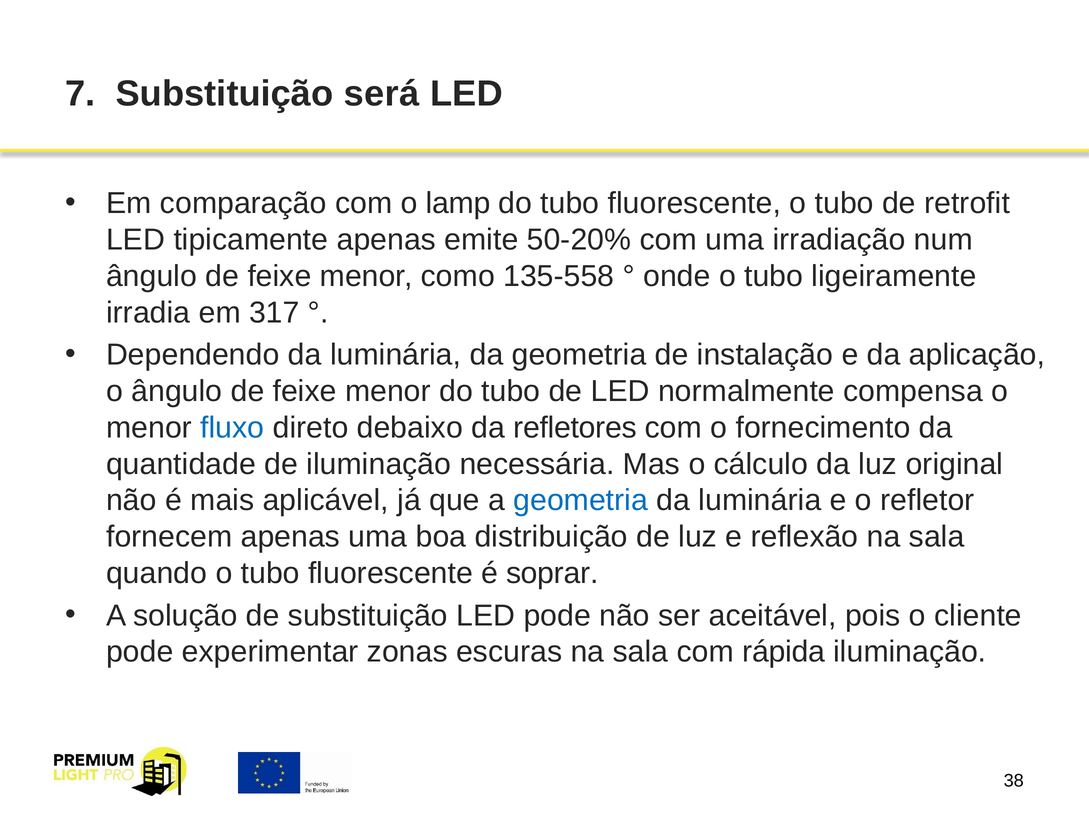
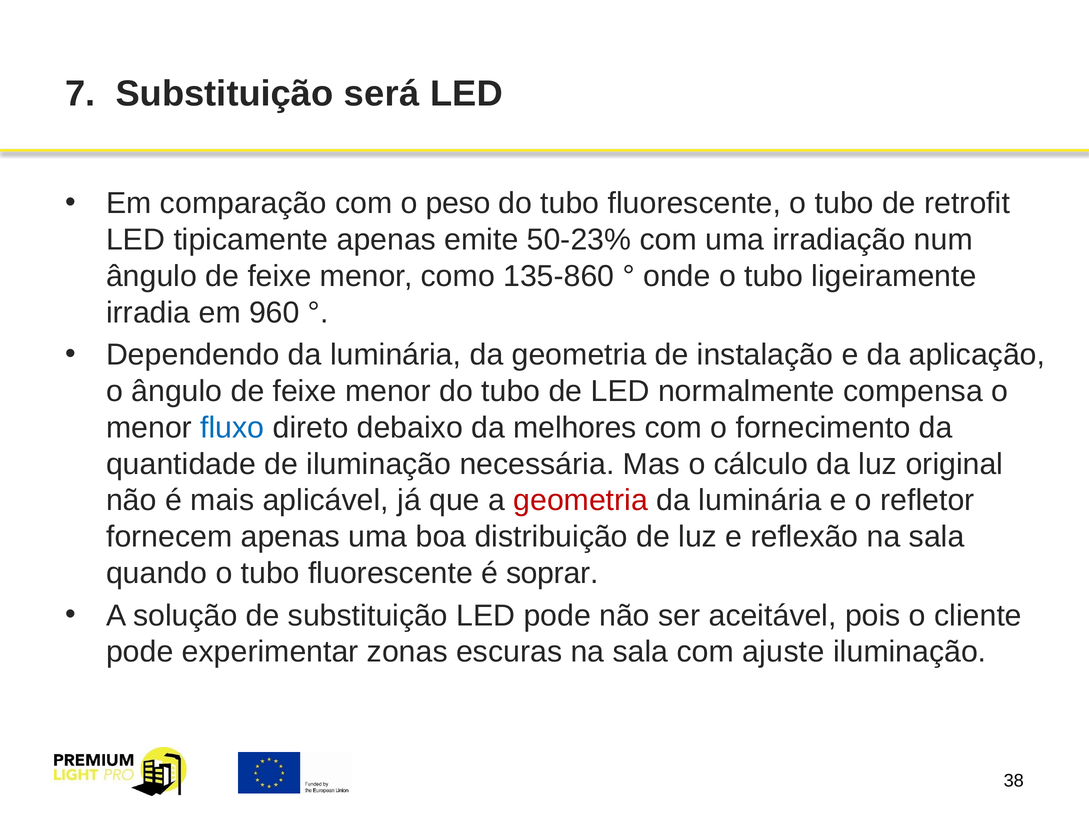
lamp: lamp -> peso
50-20%: 50-20% -> 50-23%
135-558: 135-558 -> 135-860
317: 317 -> 960
refletores: refletores -> melhores
geometria at (581, 500) colour: blue -> red
rápida: rápida -> ajuste
